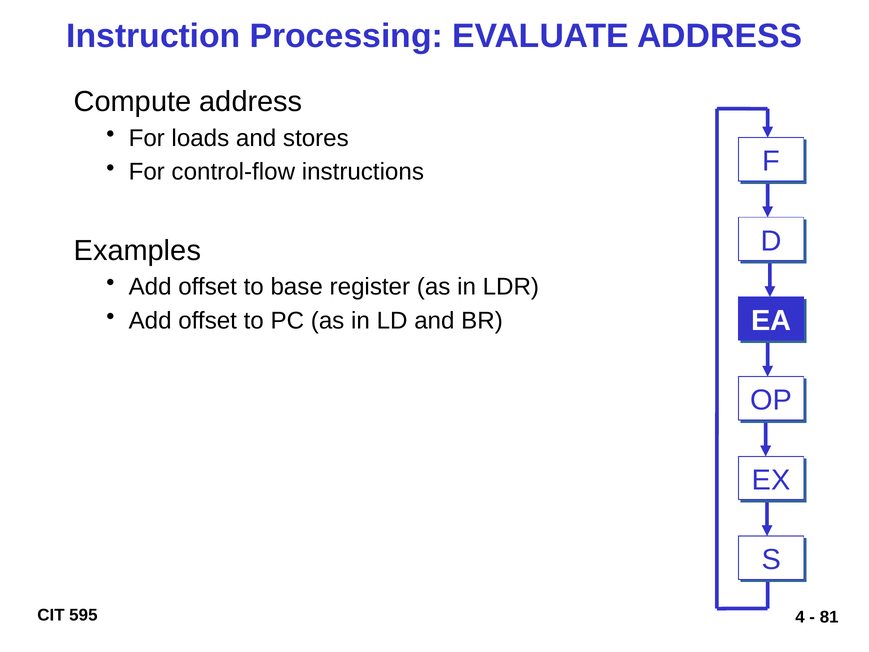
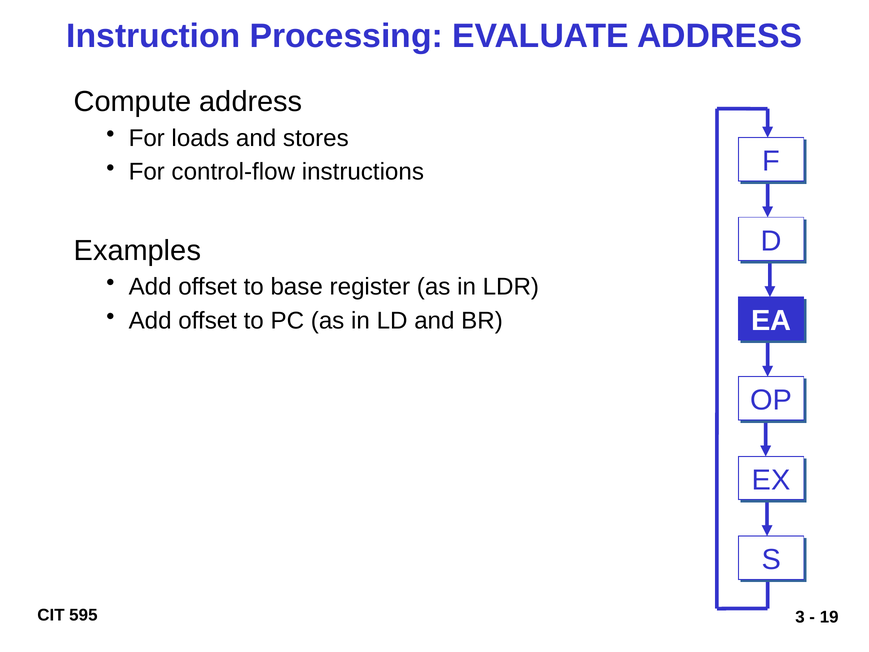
4: 4 -> 3
81: 81 -> 19
